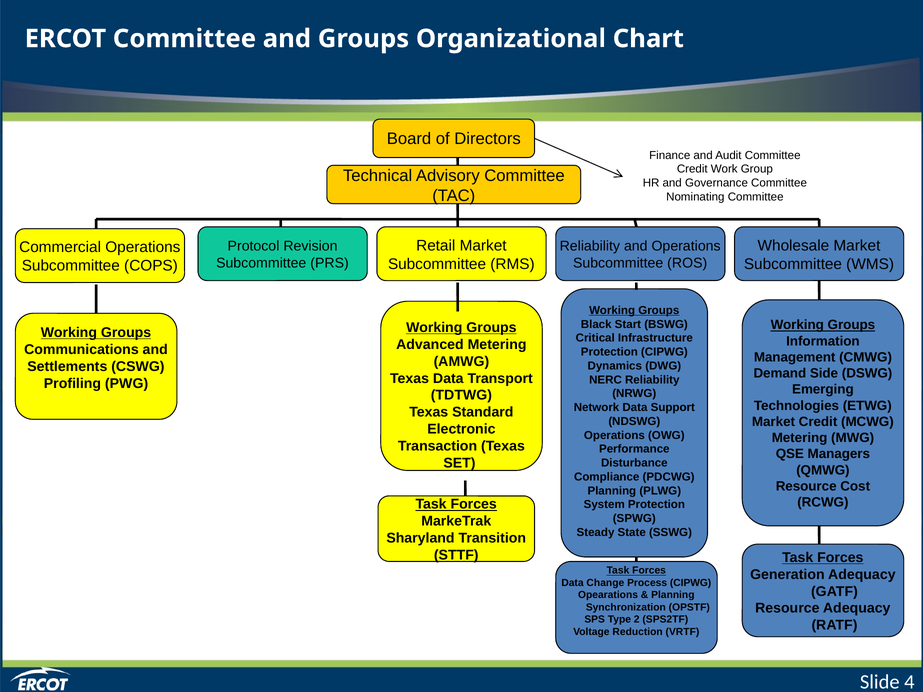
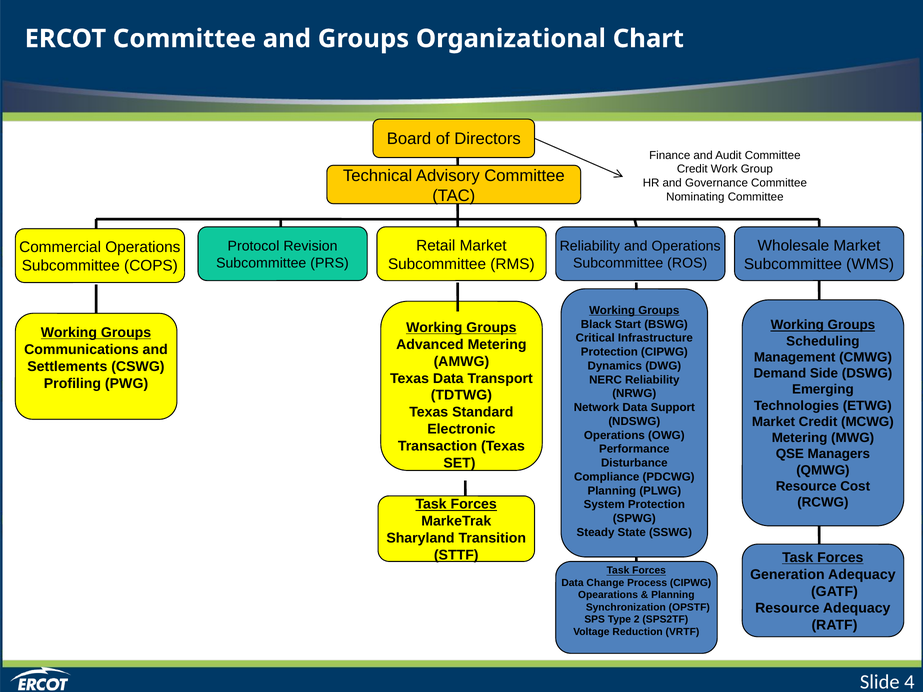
Information: Information -> Scheduling
